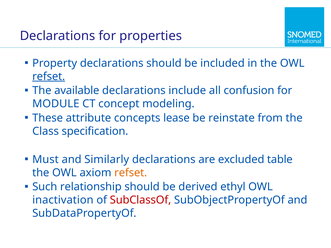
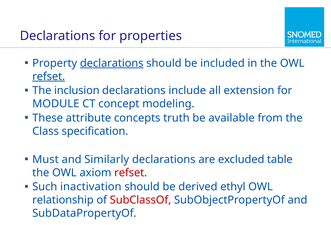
declarations at (112, 63) underline: none -> present
available: available -> inclusion
confusion: confusion -> extension
lease: lease -> truth
reinstate: reinstate -> available
refset at (131, 173) colour: orange -> red
relationship: relationship -> inactivation
inactivation: inactivation -> relationship
